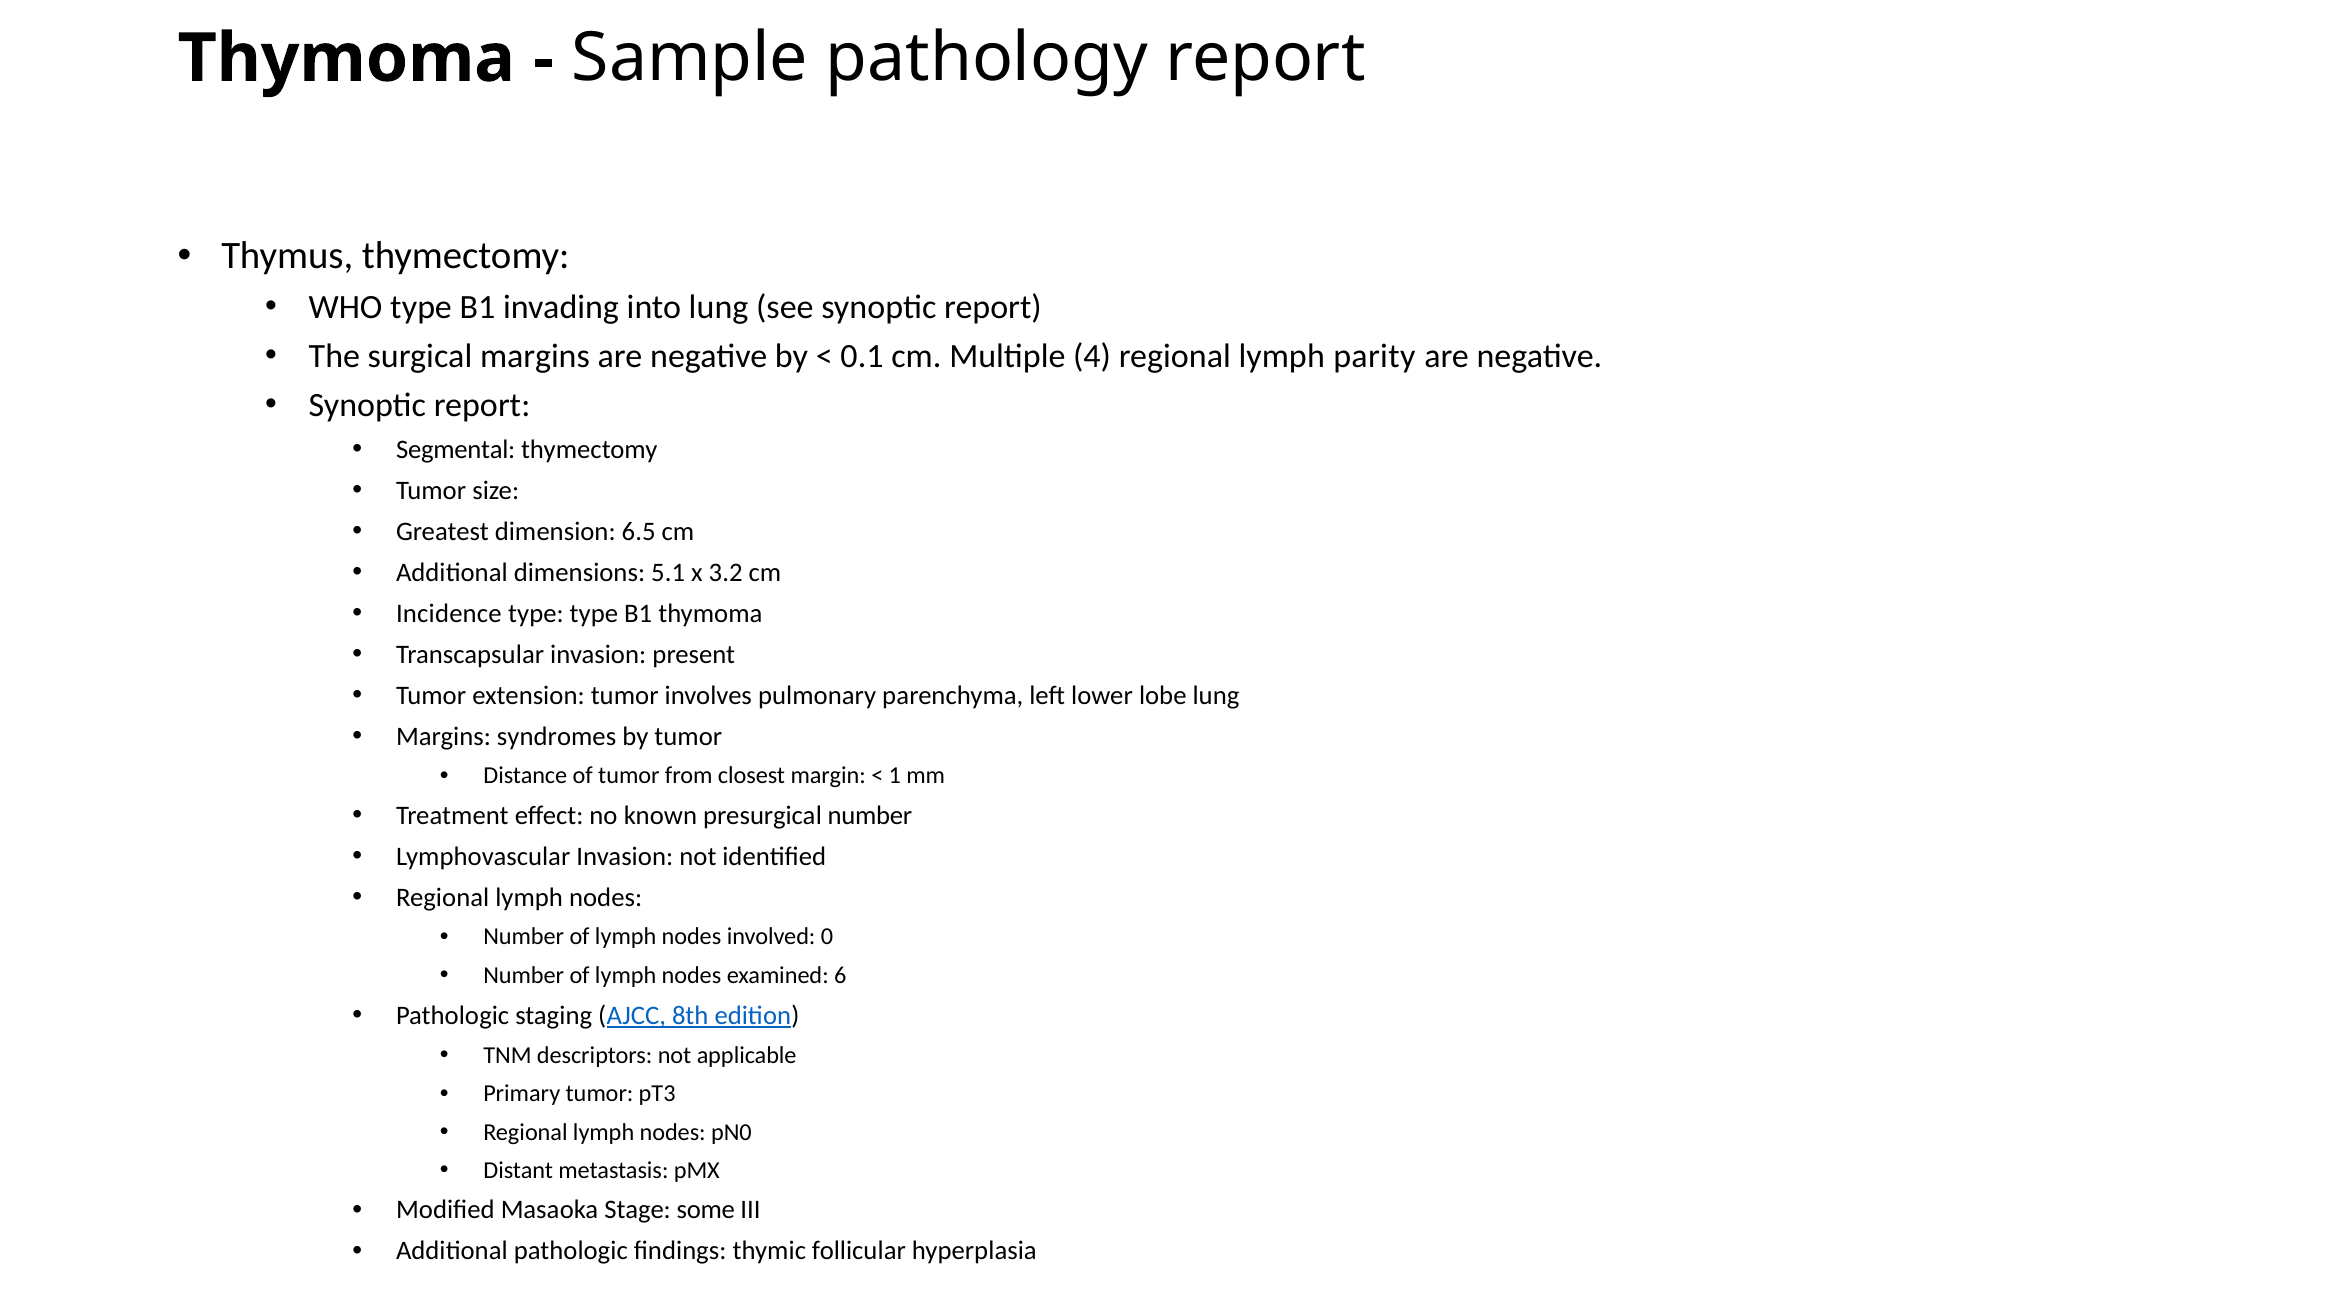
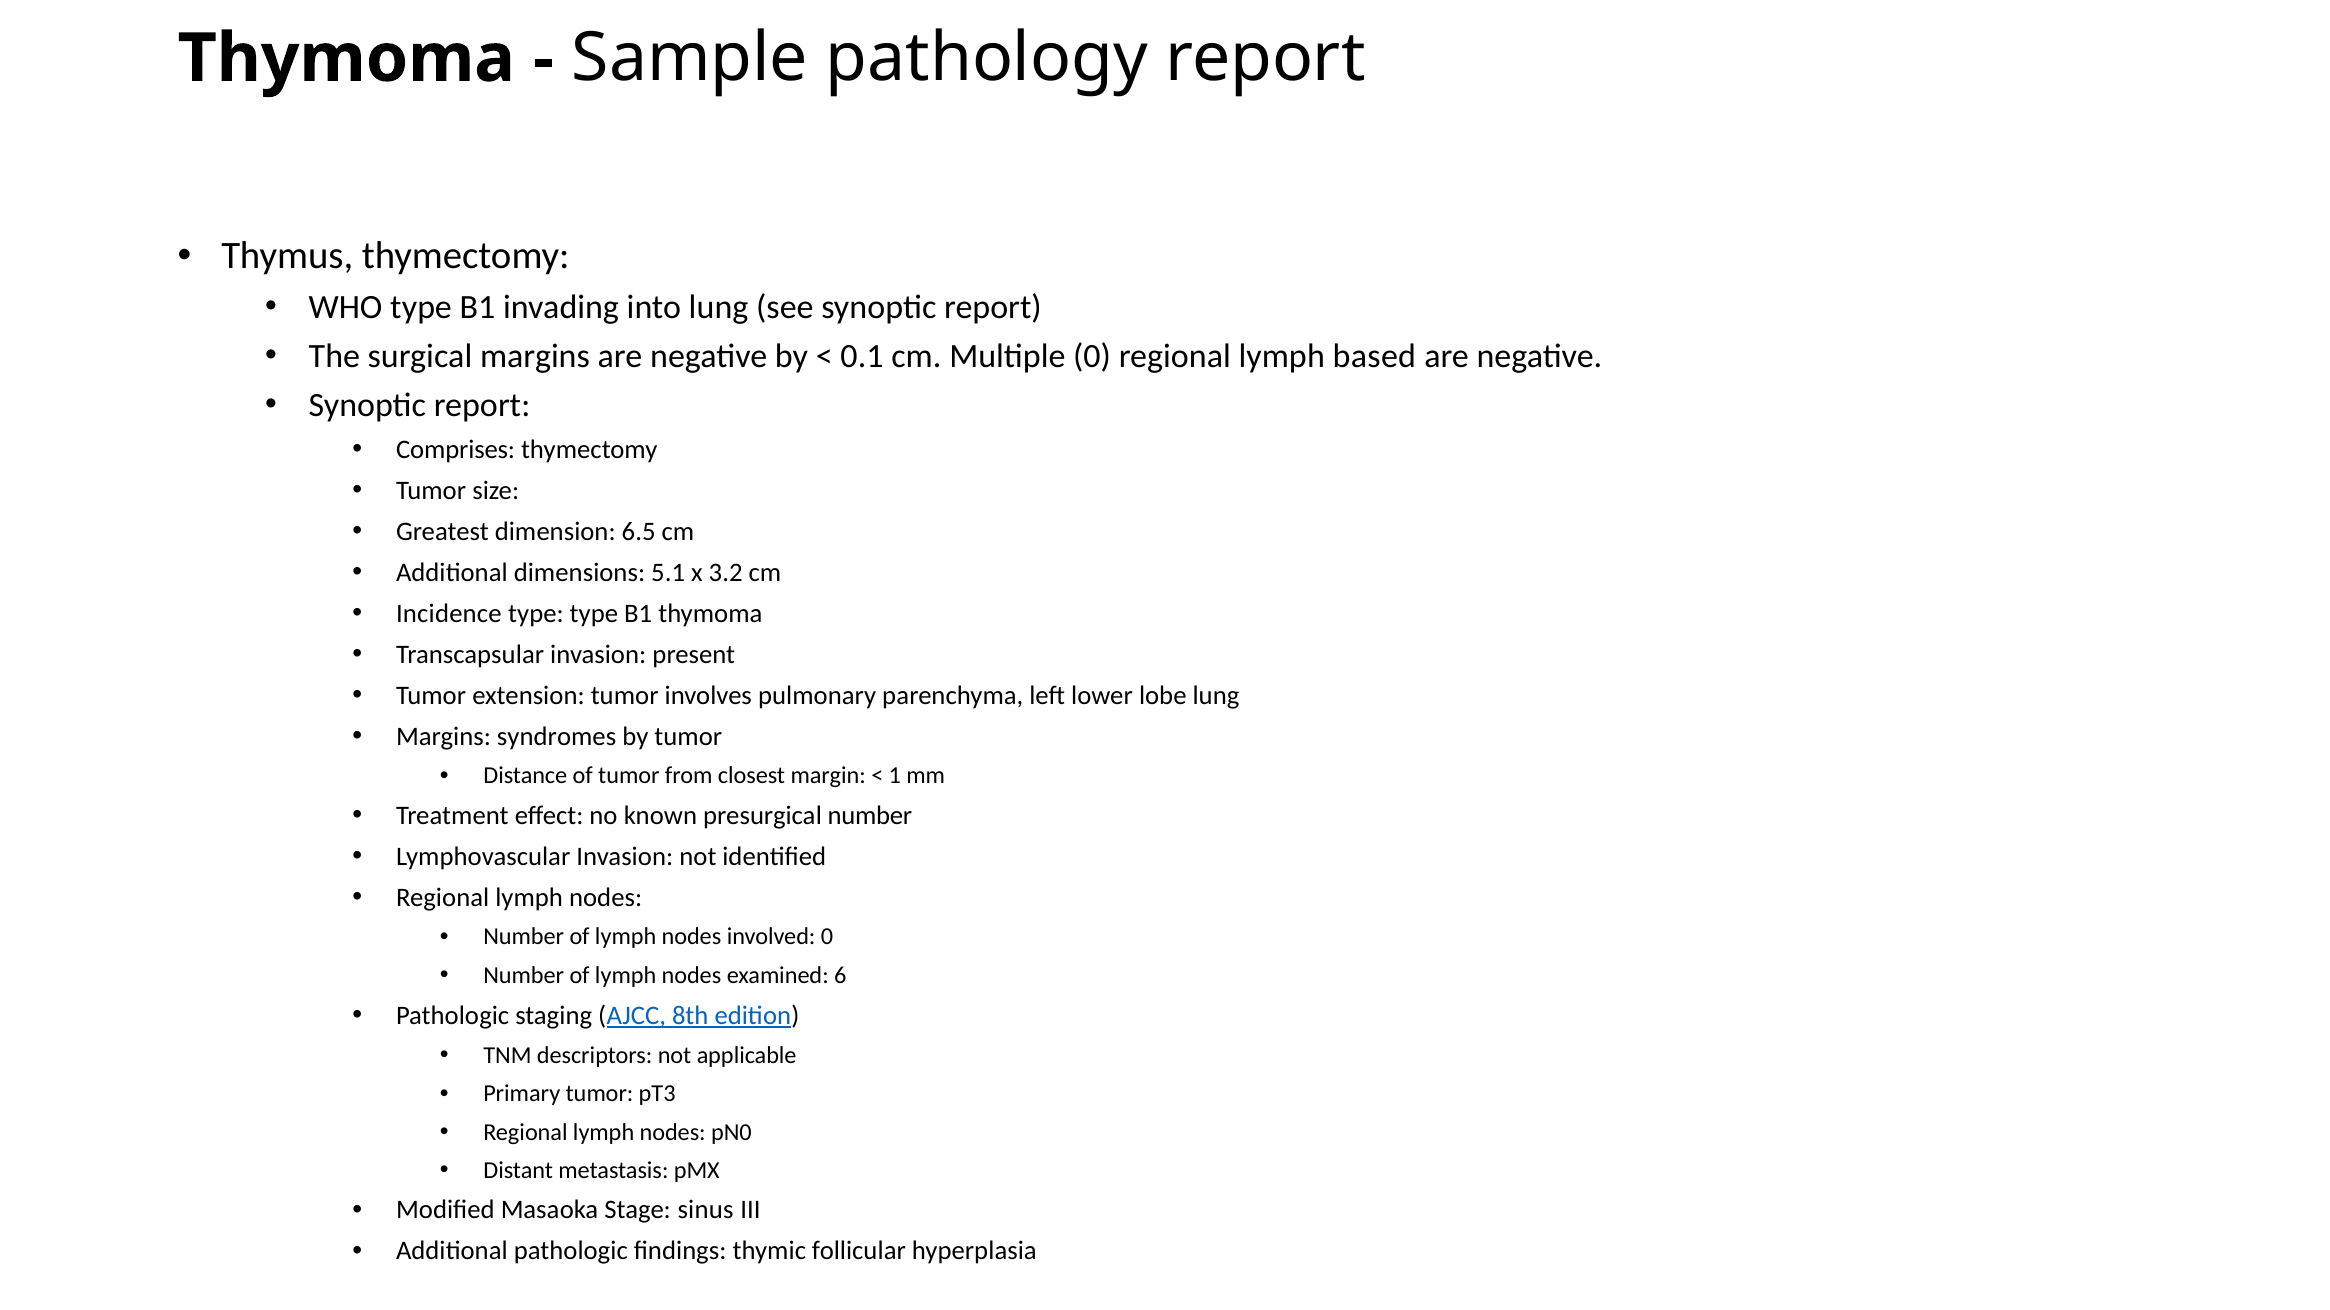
Multiple 4: 4 -> 0
parity: parity -> based
Segmental: Segmental -> Comprises
some: some -> sinus
